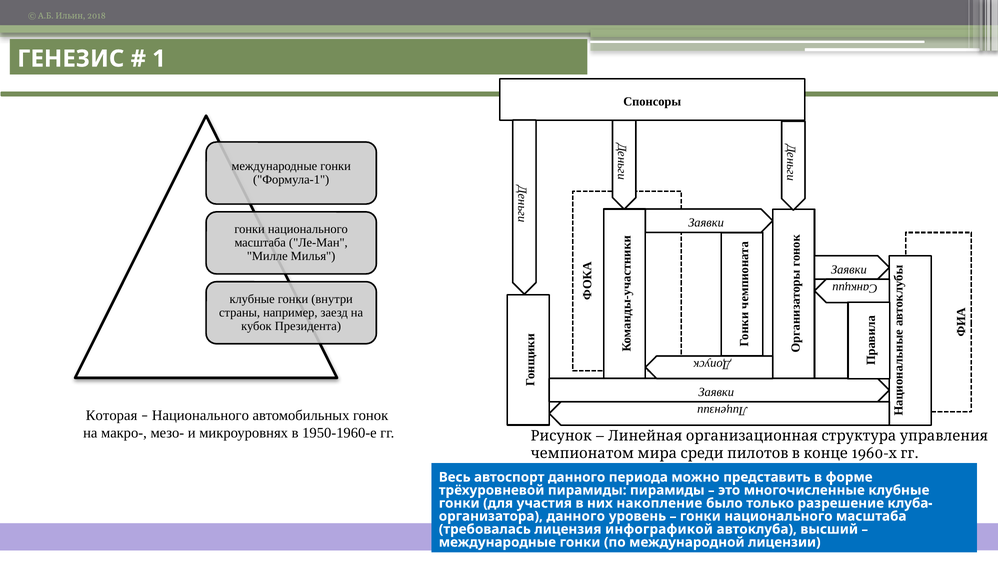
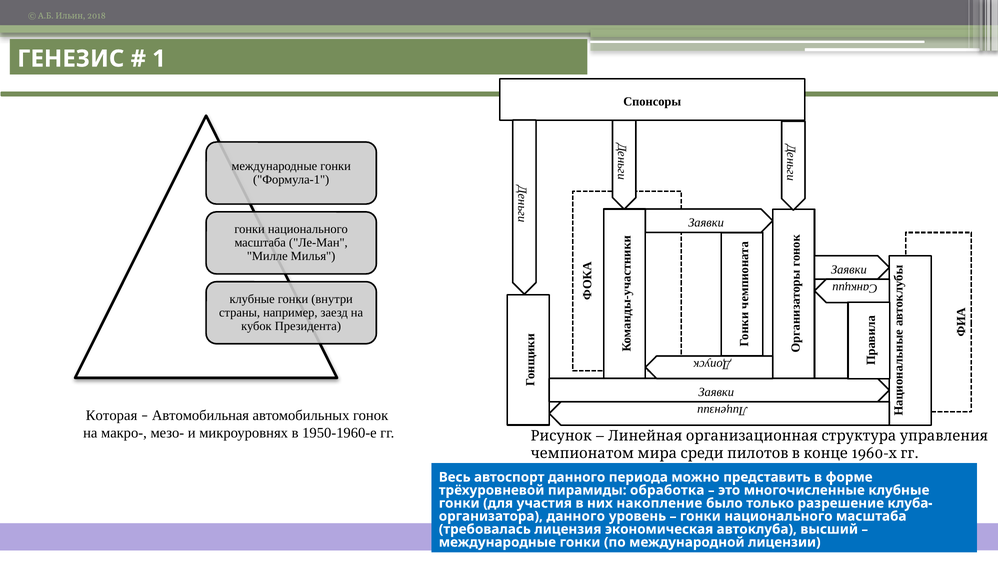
Национального at (200, 415): Национального -> Автомобильная
пирамиды пирамиды: пирамиды -> обработка
инфографикой: инфографикой -> экономическая
